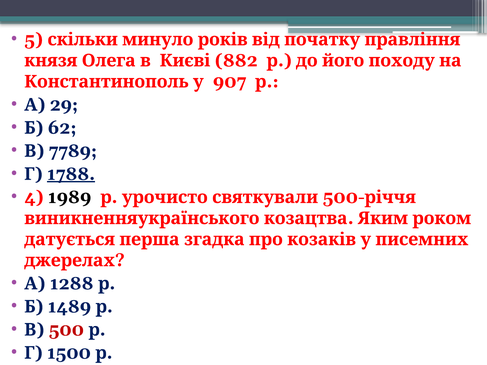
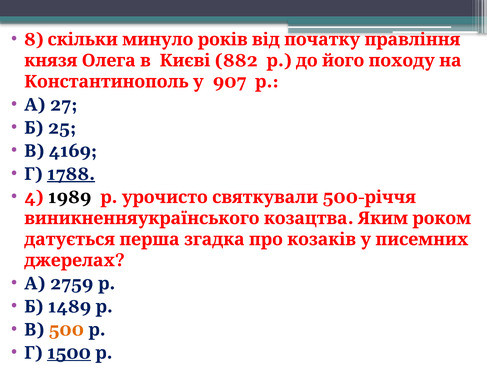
5: 5 -> 8
29: 29 -> 27
62: 62 -> 25
7789: 7789 -> 4169
1288: 1288 -> 2759
500 colour: red -> orange
1500 underline: none -> present
